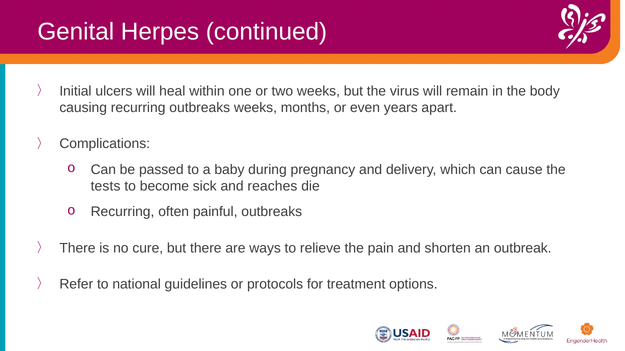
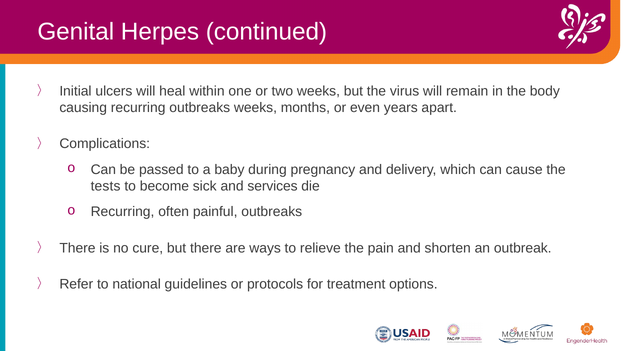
reaches: reaches -> services
